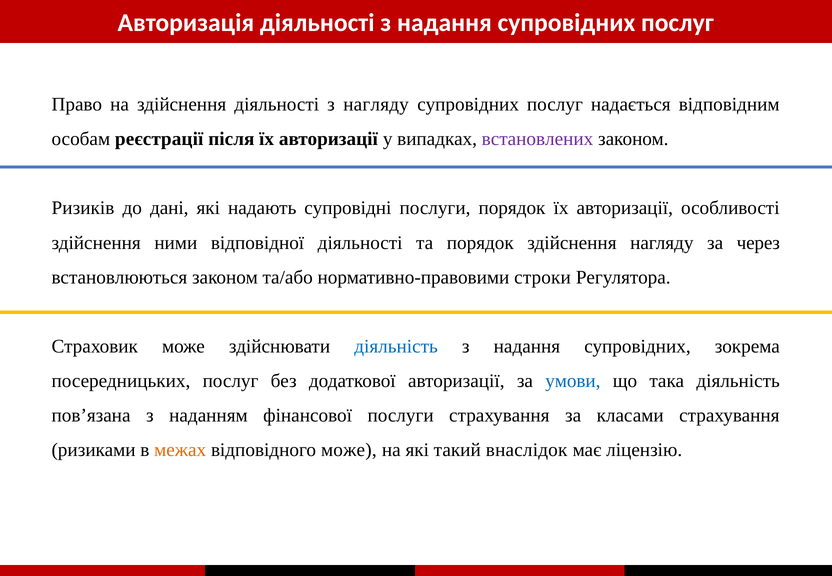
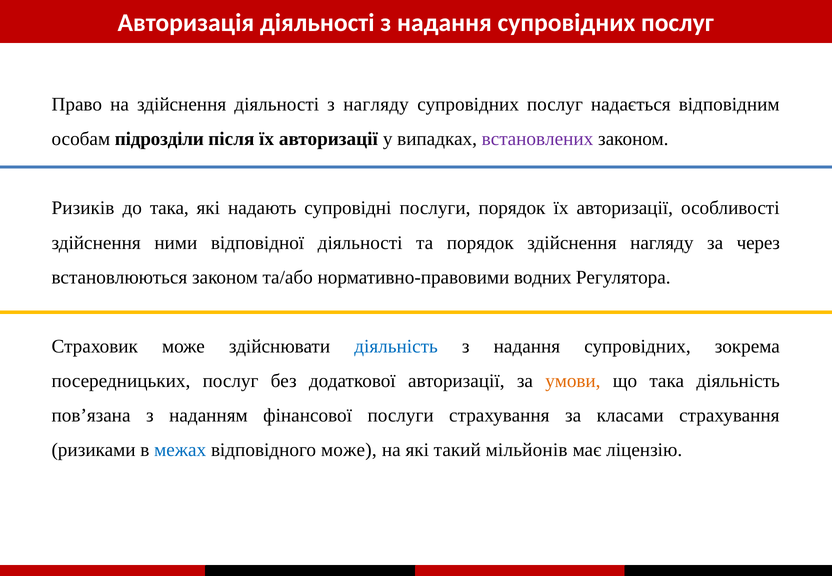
реєстрації: реєстрації -> підрозділи
до дані: дані -> така
строки: строки -> водних
умови colour: blue -> orange
межах colour: orange -> blue
внаслідок: внаслідок -> мільйонів
